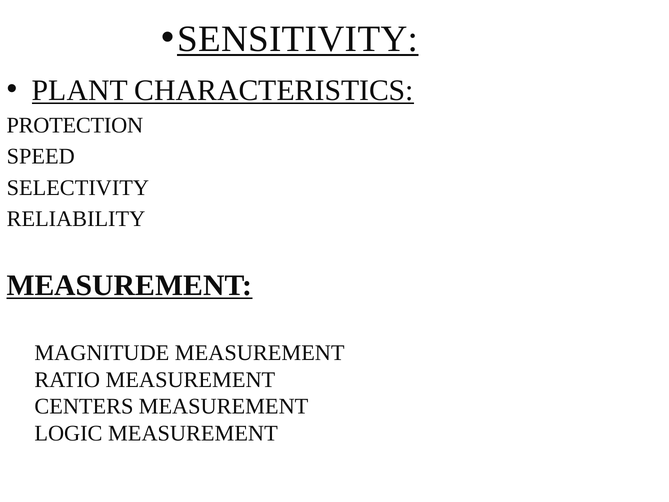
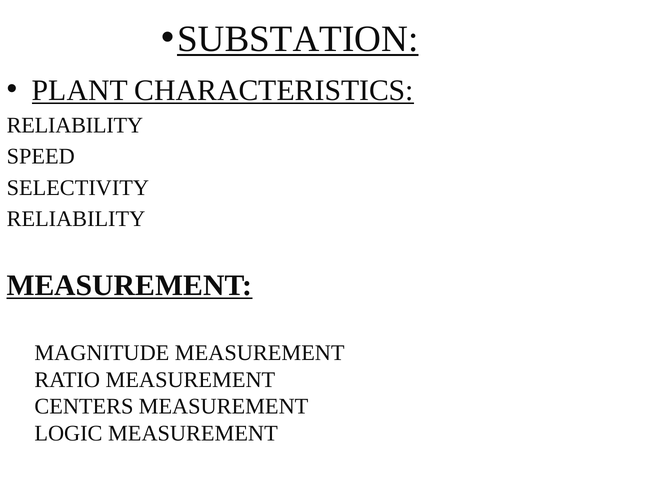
SENSITIVITY: SENSITIVITY -> SUBSTATION
PROTECTION at (75, 125): PROTECTION -> RELIABILITY
